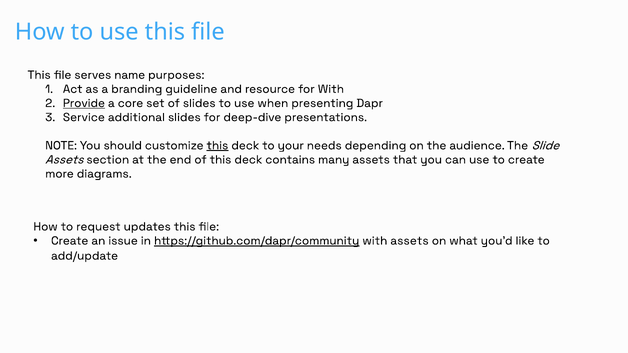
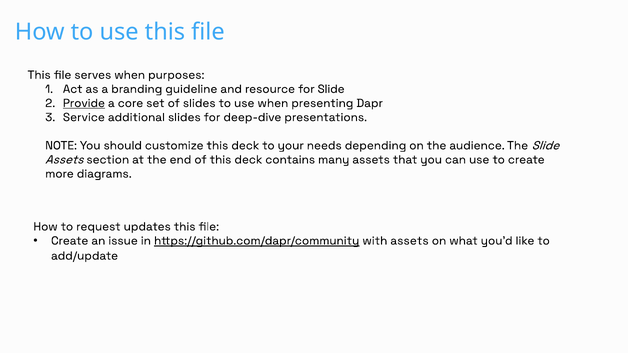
serves name: name -> when
for With: With -> Slide
this at (217, 146) underline: present -> none
